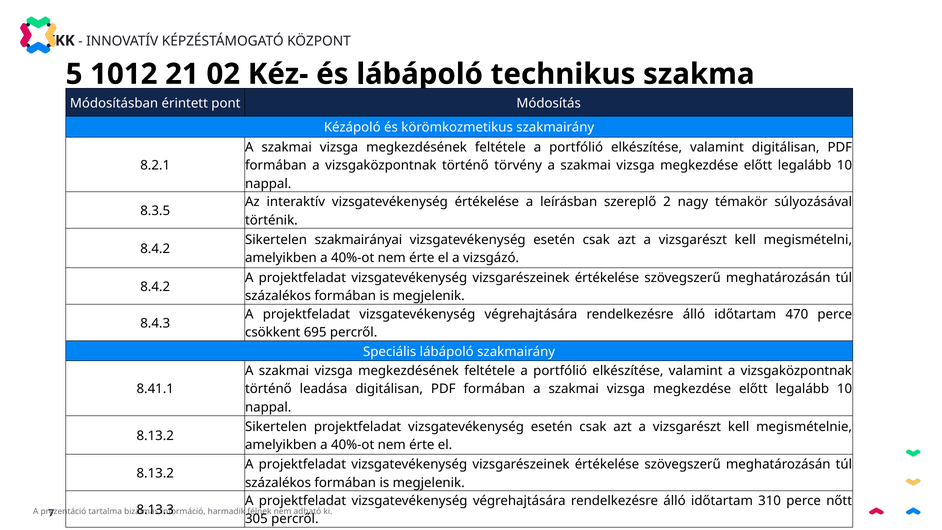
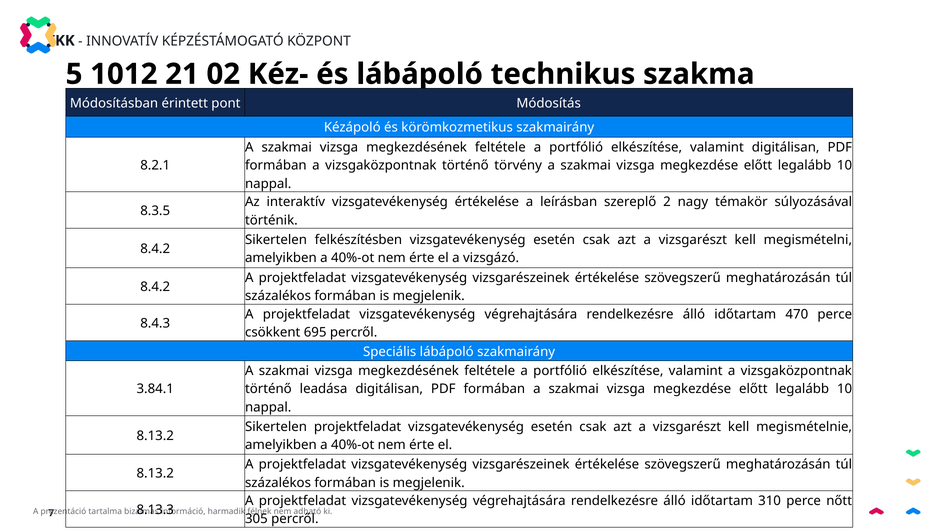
szakmairányai: szakmairányai -> felkészítésben
8.41.1: 8.41.1 -> 3.84.1
